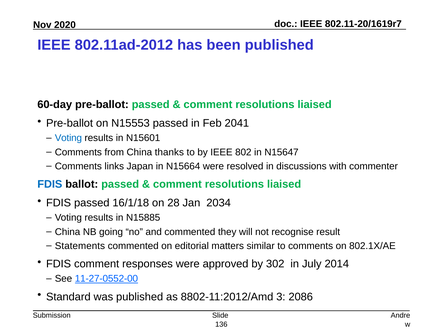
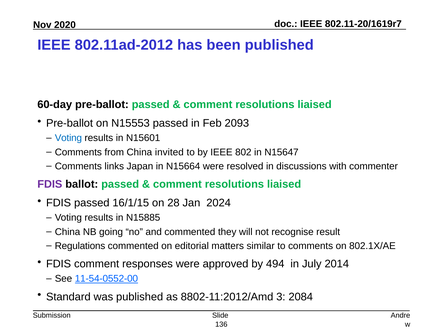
2041: 2041 -> 2093
thanks: thanks -> invited
FDIS at (50, 184) colour: blue -> purple
16/1/18: 16/1/18 -> 16/1/15
2034: 2034 -> 2024
Statements: Statements -> Regulations
302: 302 -> 494
11-27-0552-00: 11-27-0552-00 -> 11-54-0552-00
2086: 2086 -> 2084
